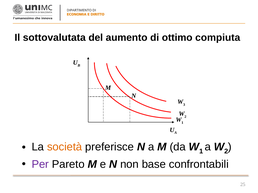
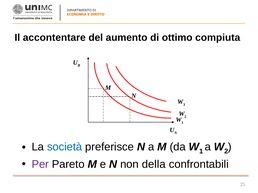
sottovalutata: sottovalutata -> accontentare
società colour: orange -> blue
base: base -> della
